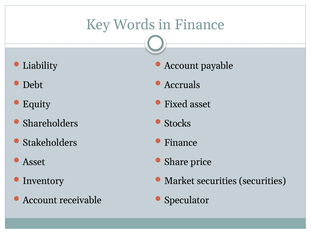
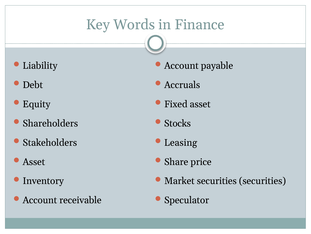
Finance at (181, 142): Finance -> Leasing
